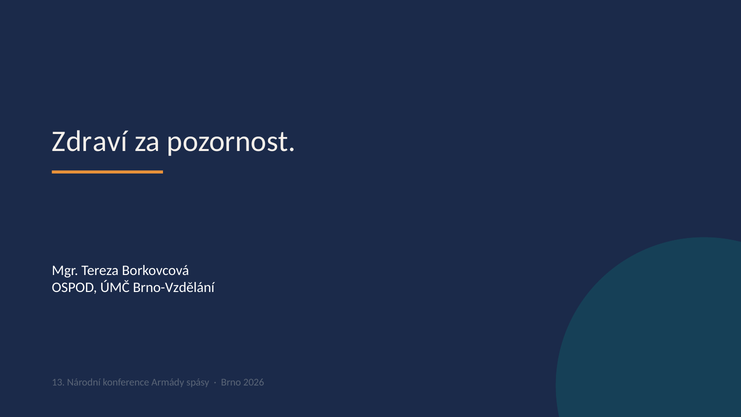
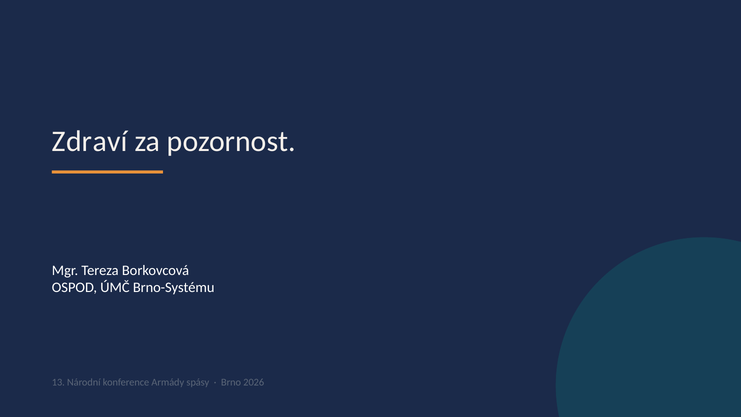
Brno-Vzdělání: Brno-Vzdělání -> Brno-Systému
